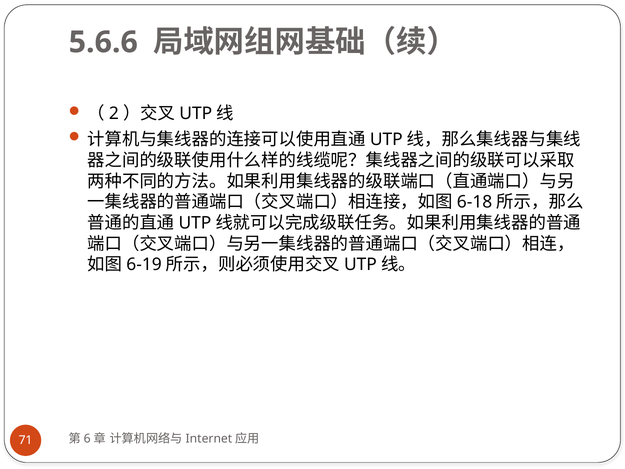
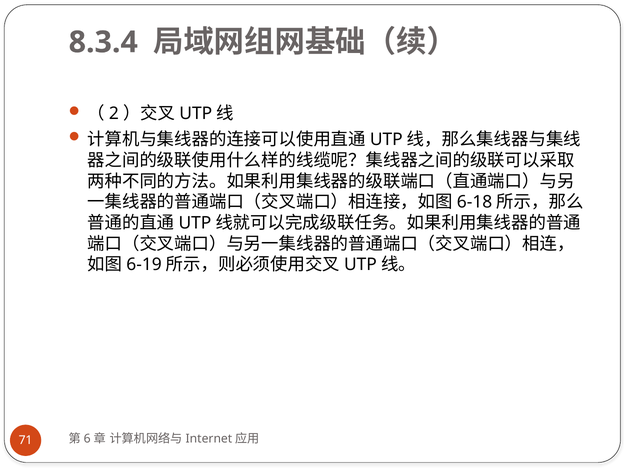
5.6.6: 5.6.6 -> 8.3.4
